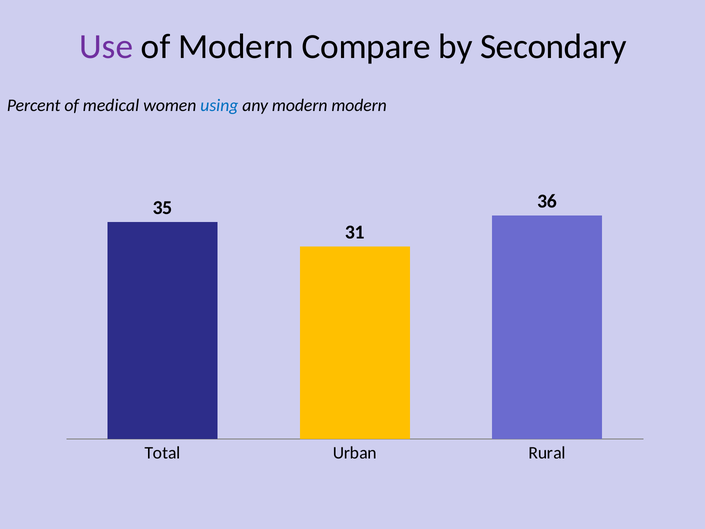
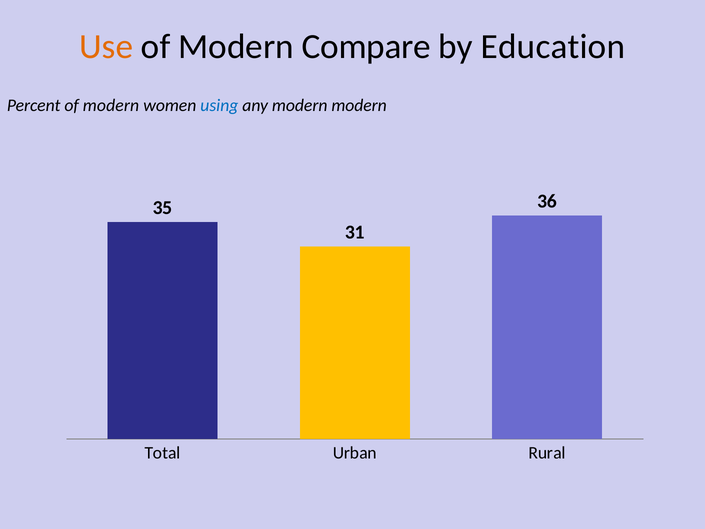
Use colour: purple -> orange
Secondary: Secondary -> Education
Percent of medical: medical -> modern
